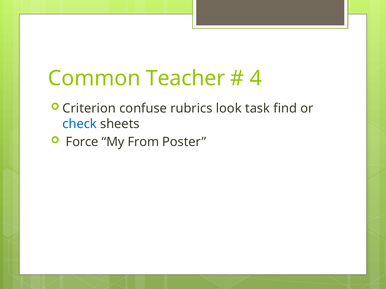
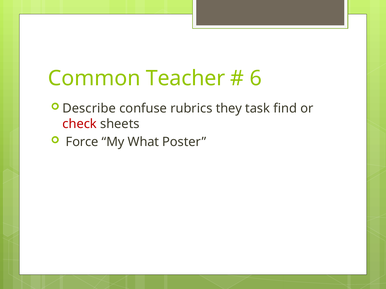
4: 4 -> 6
Criterion: Criterion -> Describe
look: look -> they
check colour: blue -> red
From: From -> What
